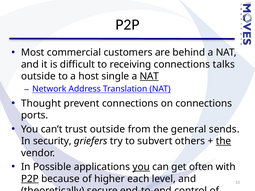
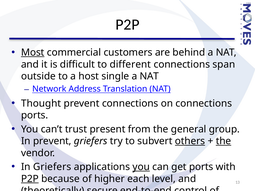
Most underline: none -> present
receiving: receiving -> different
talks: talks -> span
NAT at (149, 76) underline: present -> none
trust outside: outside -> present
sends: sends -> group
In security: security -> prevent
others underline: none -> present
In Possible: Possible -> Griefers
get often: often -> ports
